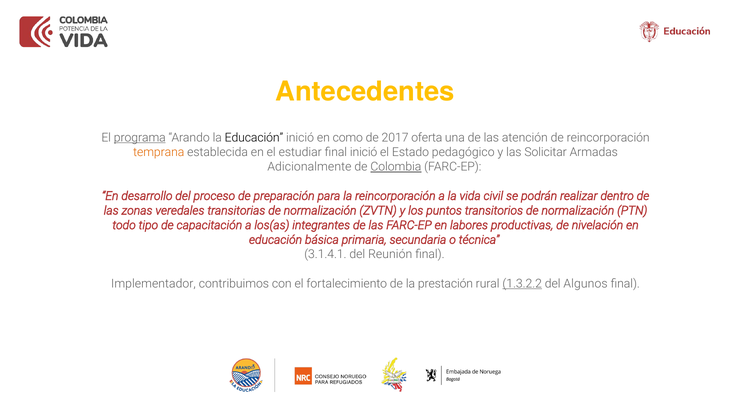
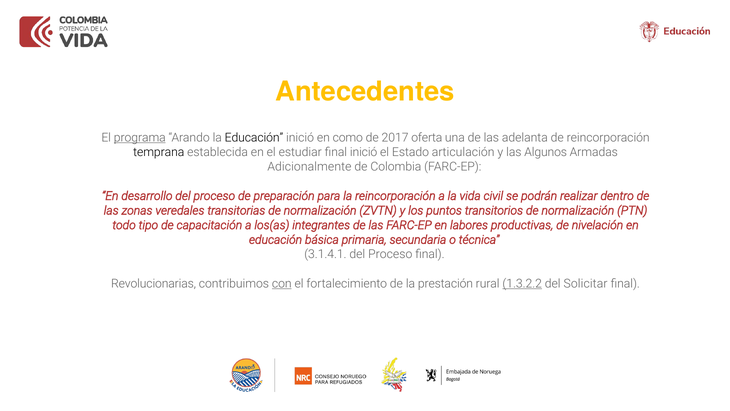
atención: atención -> adelanta
temprana colour: orange -> black
pedagógico: pedagógico -> articulación
Solicitar: Solicitar -> Algunos
Colombia underline: present -> none
3.1.4.1 del Reunión: Reunión -> Proceso
Implementador: Implementador -> Revolucionarias
con underline: none -> present
Algunos: Algunos -> Solicitar
